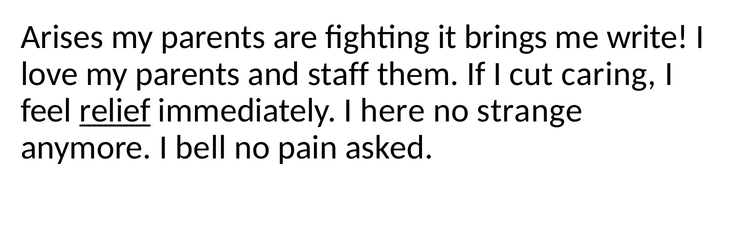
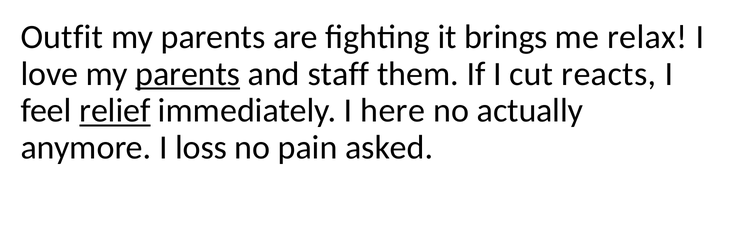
Arises: Arises -> Outfit
write: write -> relax
parents at (188, 74) underline: none -> present
caring: caring -> reacts
strange: strange -> actually
bell: bell -> loss
